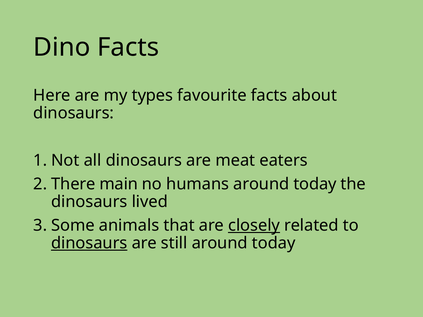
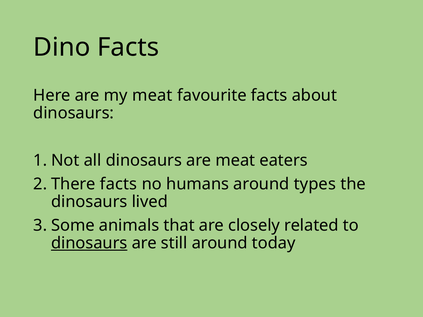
my types: types -> meat
main at (119, 184): main -> facts
humans around today: today -> types
closely underline: present -> none
